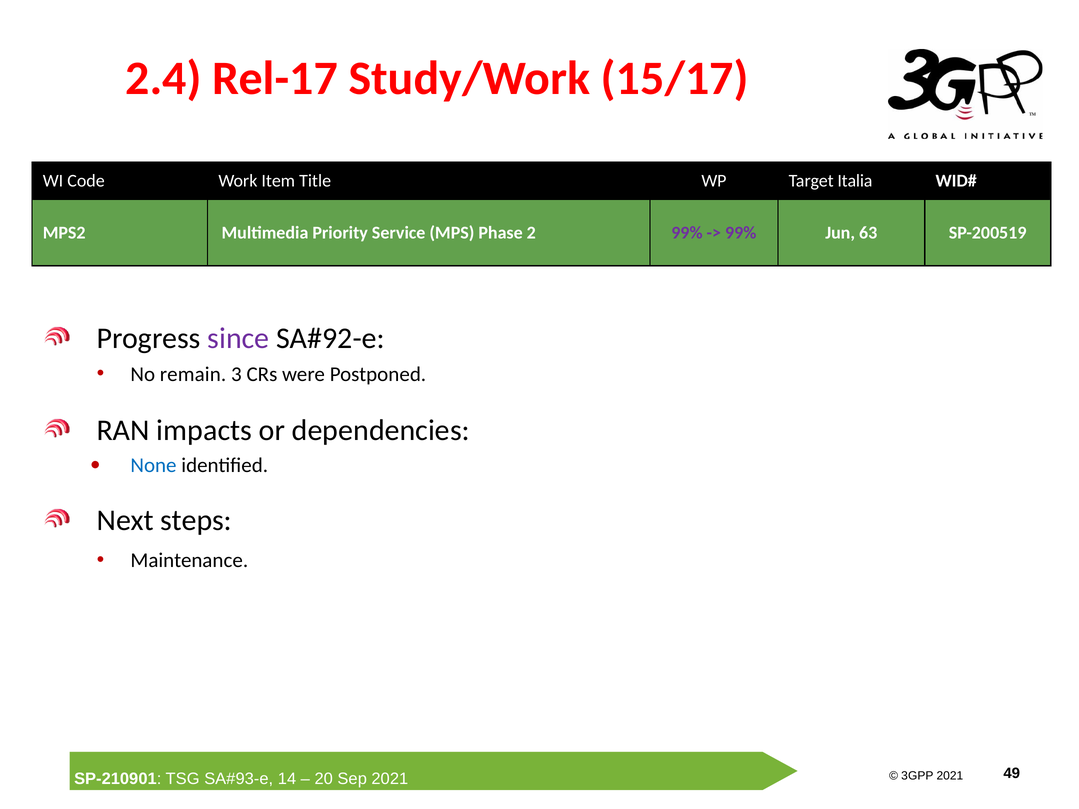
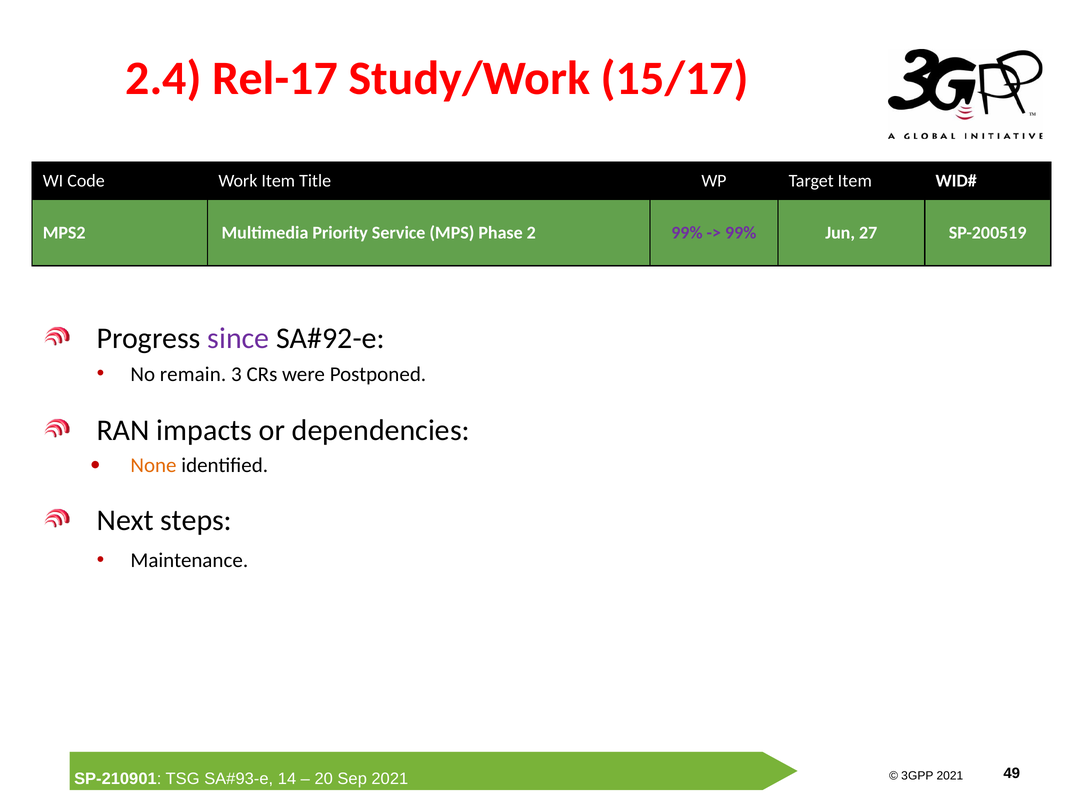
Target Italia: Italia -> Item
63: 63 -> 27
None colour: blue -> orange
